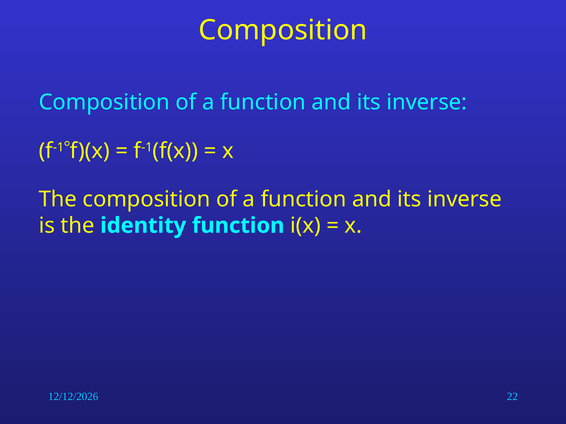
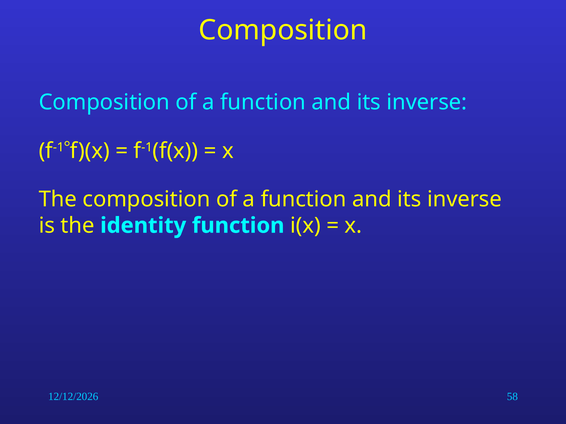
22: 22 -> 58
